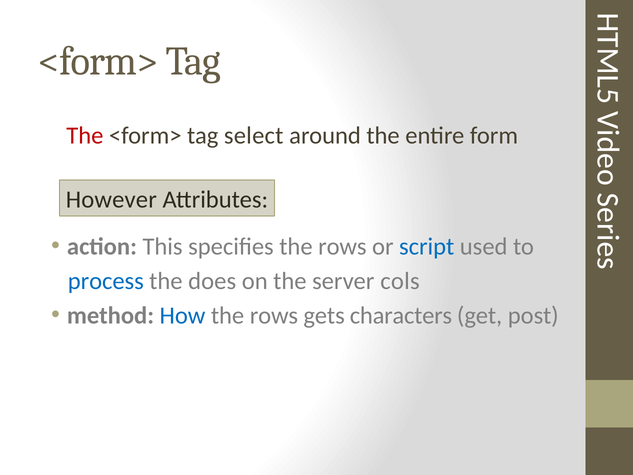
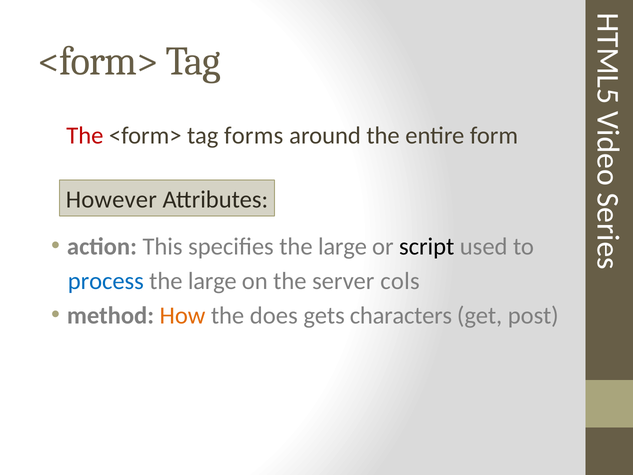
select: select -> forms
specifies the rows: rows -> large
script colour: blue -> black
does at (212, 281): does -> large
How colour: blue -> orange
rows at (274, 315): rows -> does
